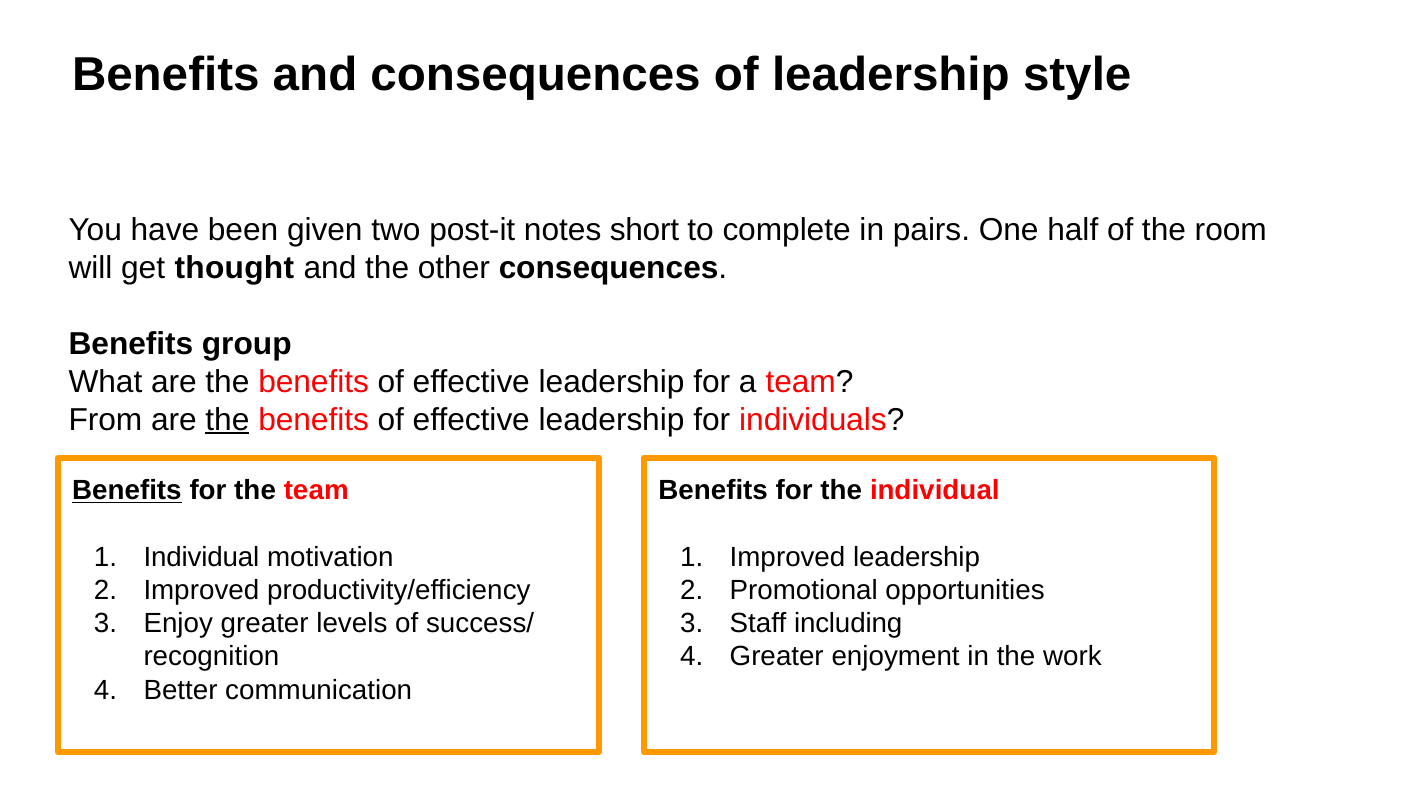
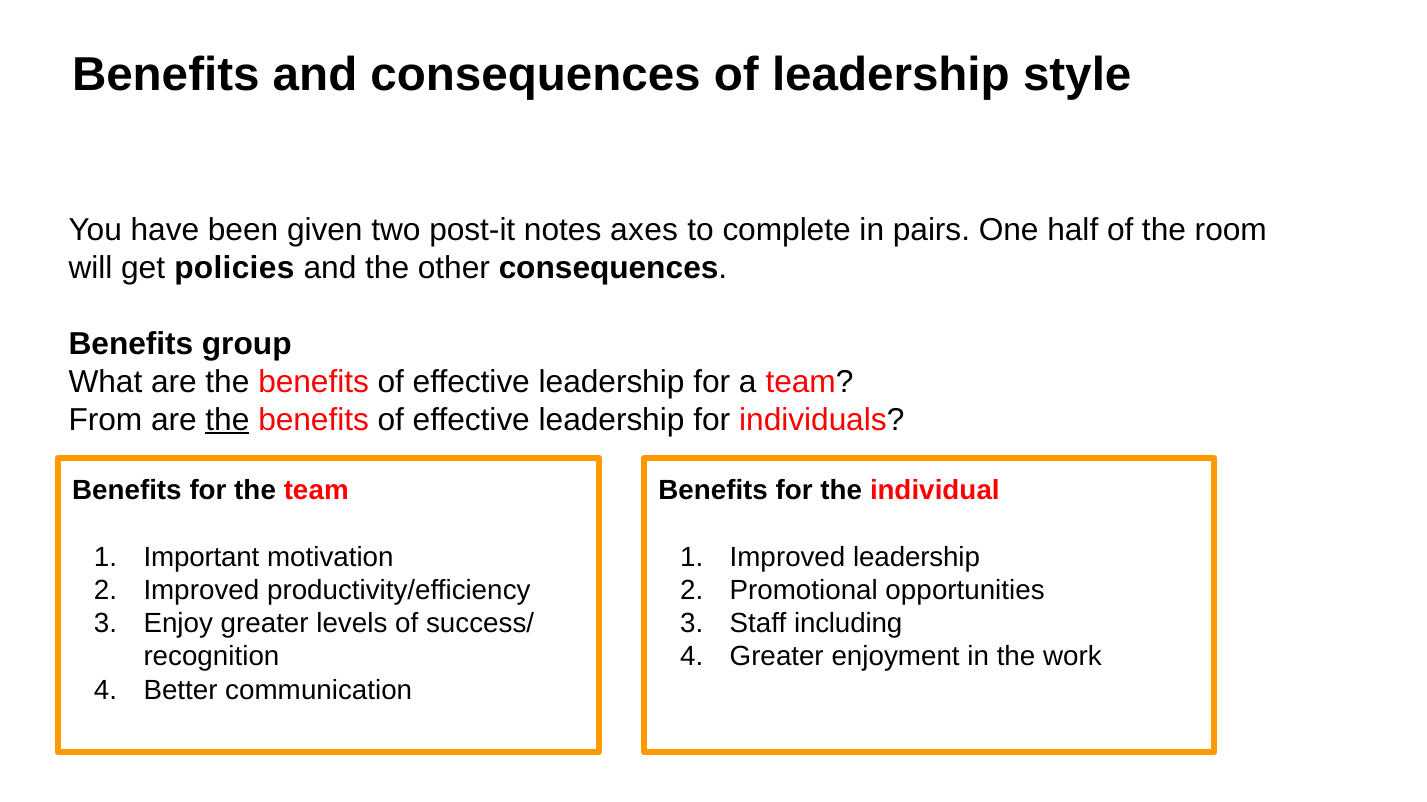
short: short -> axes
thought: thought -> policies
Benefits at (127, 491) underline: present -> none
Individual at (201, 557): Individual -> Important
